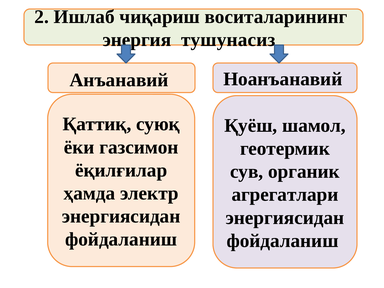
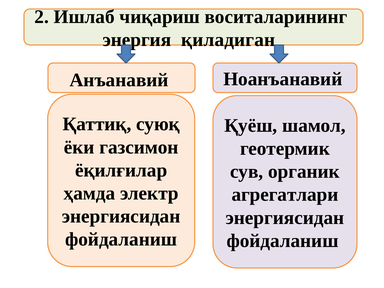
тушунасиз: тушунасиз -> қиладиган
